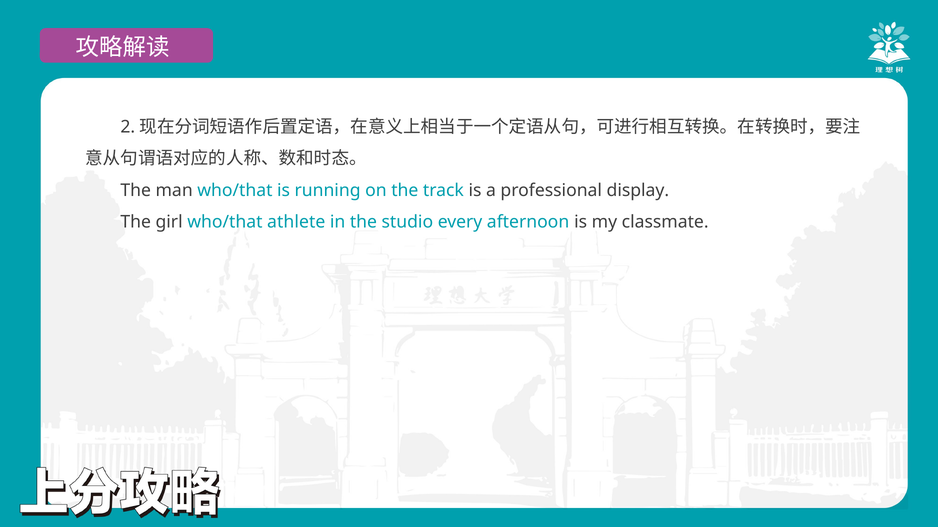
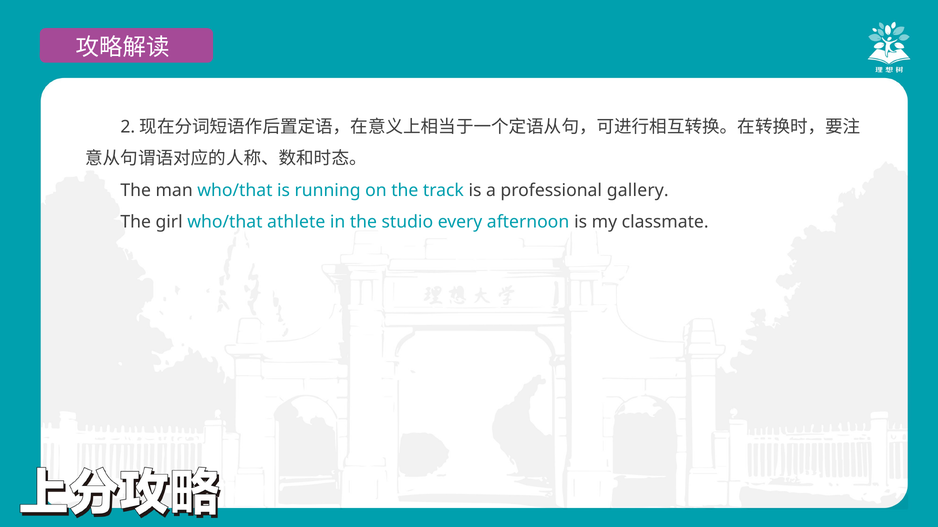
display: display -> gallery
